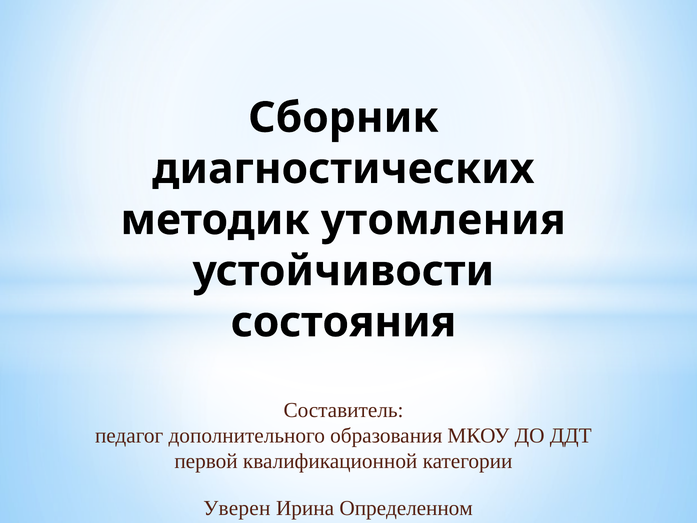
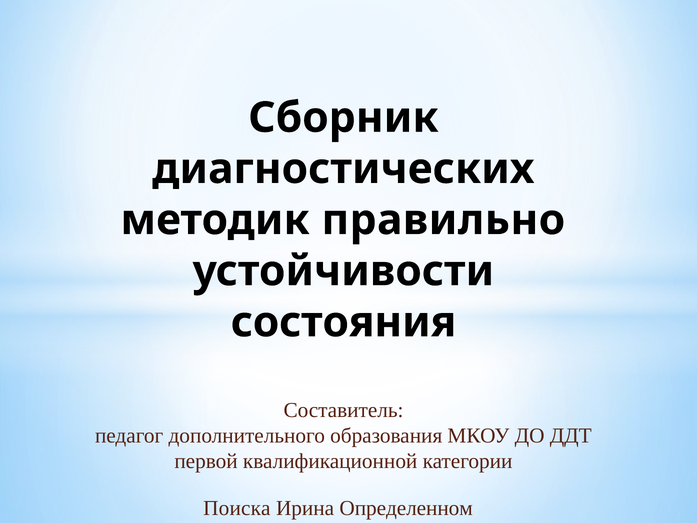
утомления: утомления -> правильно
Уверен: Уверен -> Поиска
